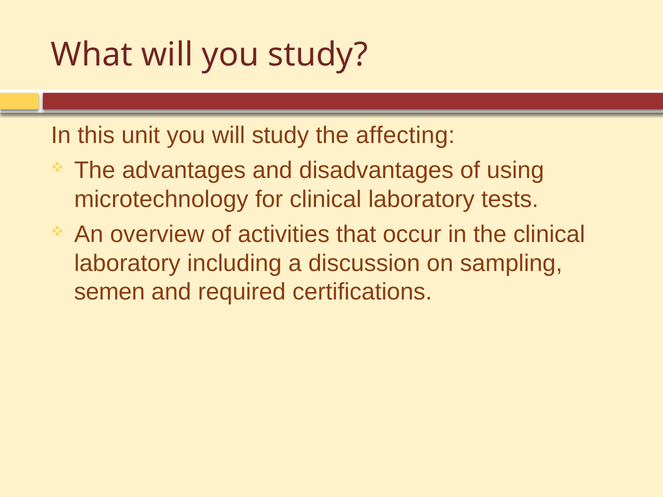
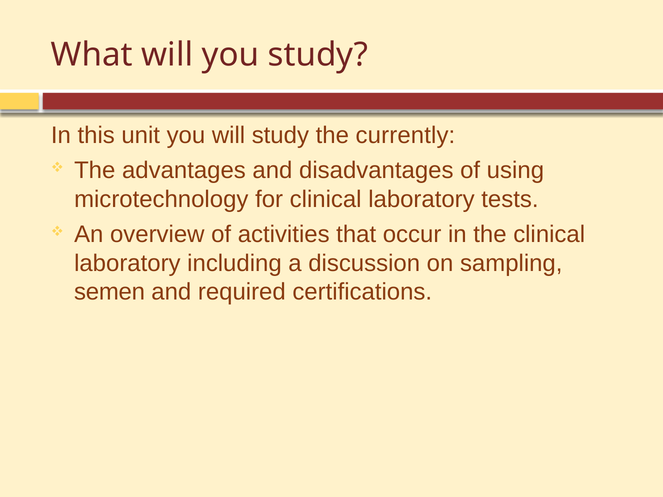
affecting: affecting -> currently
